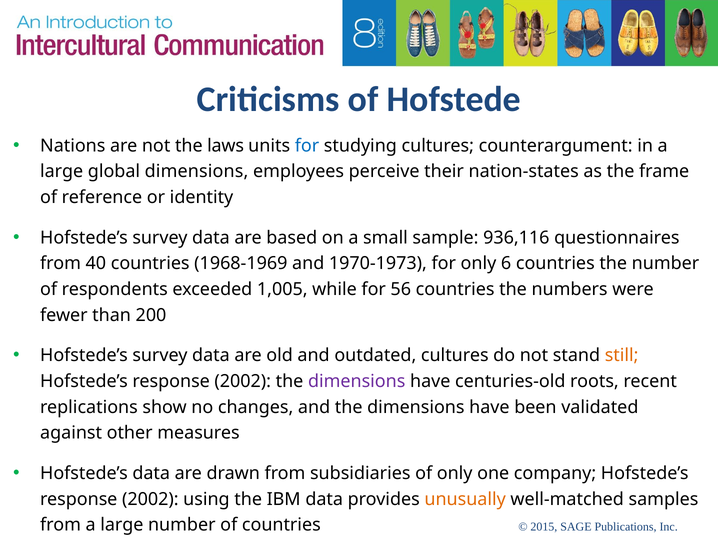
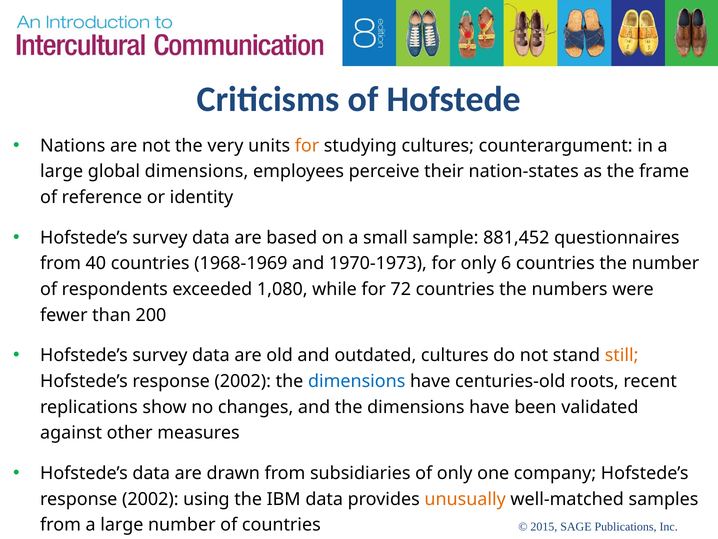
laws: laws -> very
for at (307, 146) colour: blue -> orange
936,116: 936,116 -> 881,452
1,005: 1,005 -> 1,080
56: 56 -> 72
dimensions at (357, 381) colour: purple -> blue
